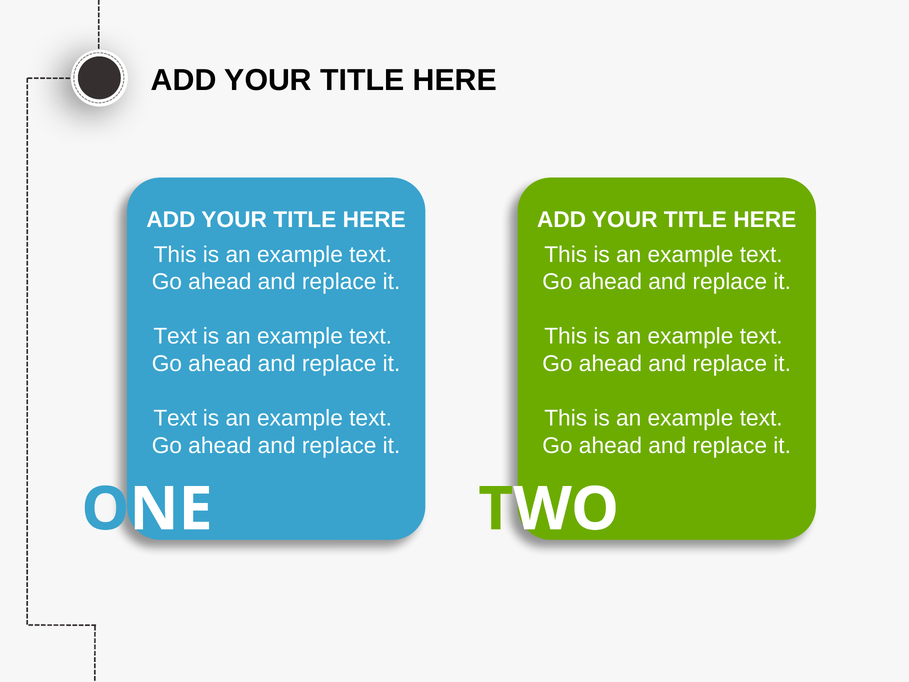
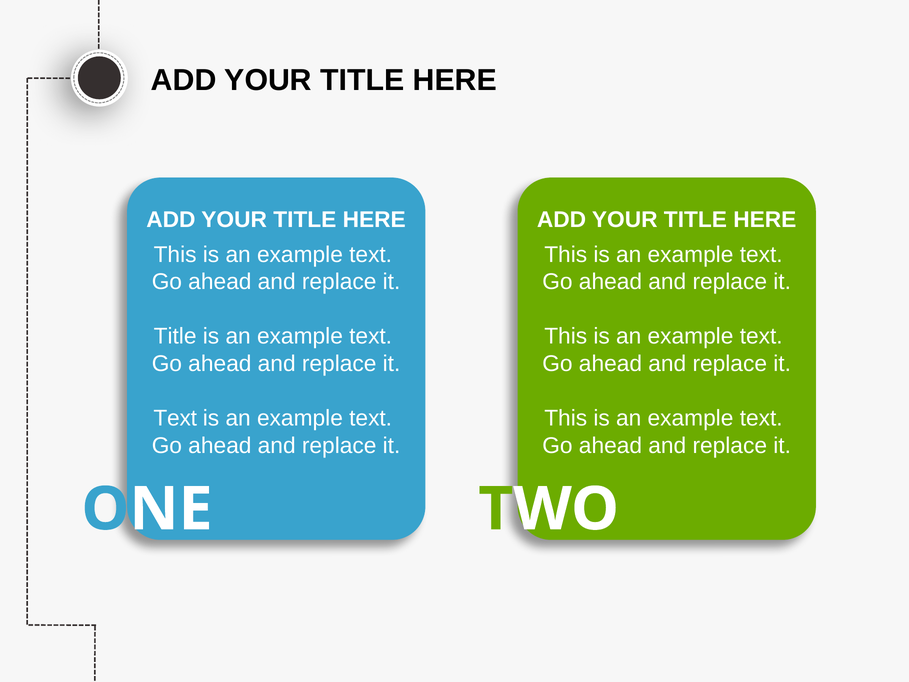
Text at (175, 336): Text -> Title
